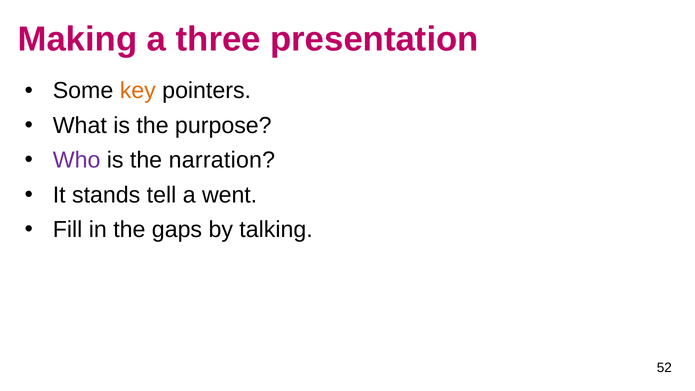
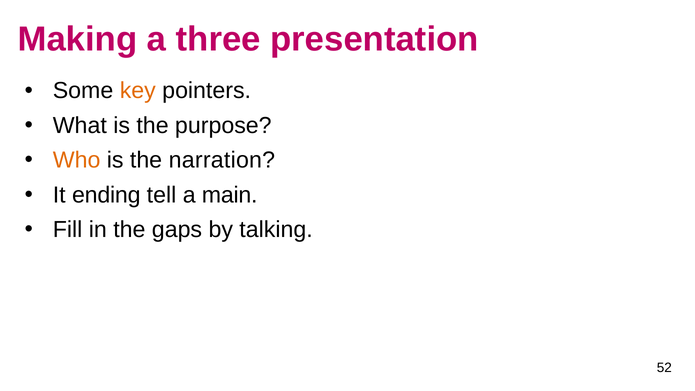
Who colour: purple -> orange
stands: stands -> ending
went: went -> main
